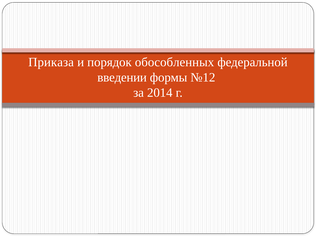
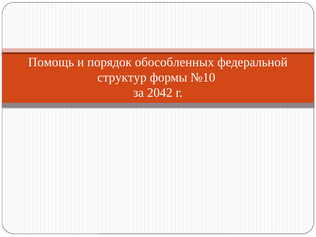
Приказа: Приказа -> Помощь
введении: введении -> структур
№12: №12 -> №10
2014: 2014 -> 2042
